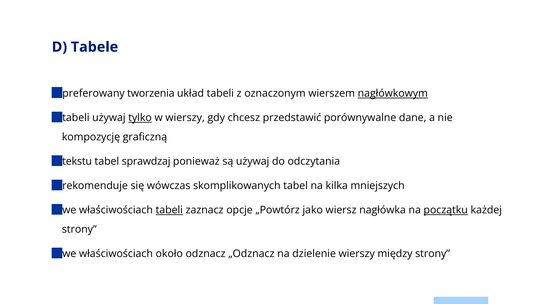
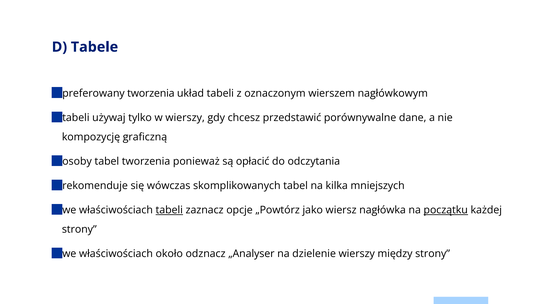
nagłówkowym underline: present -> none
tylko underline: present -> none
tekstu: tekstu -> osoby
tabel sprawdzaj: sprawdzaj -> tworzenia
są używaj: używaj -> opłacić
„Odznacz: „Odznacz -> „Analyser
